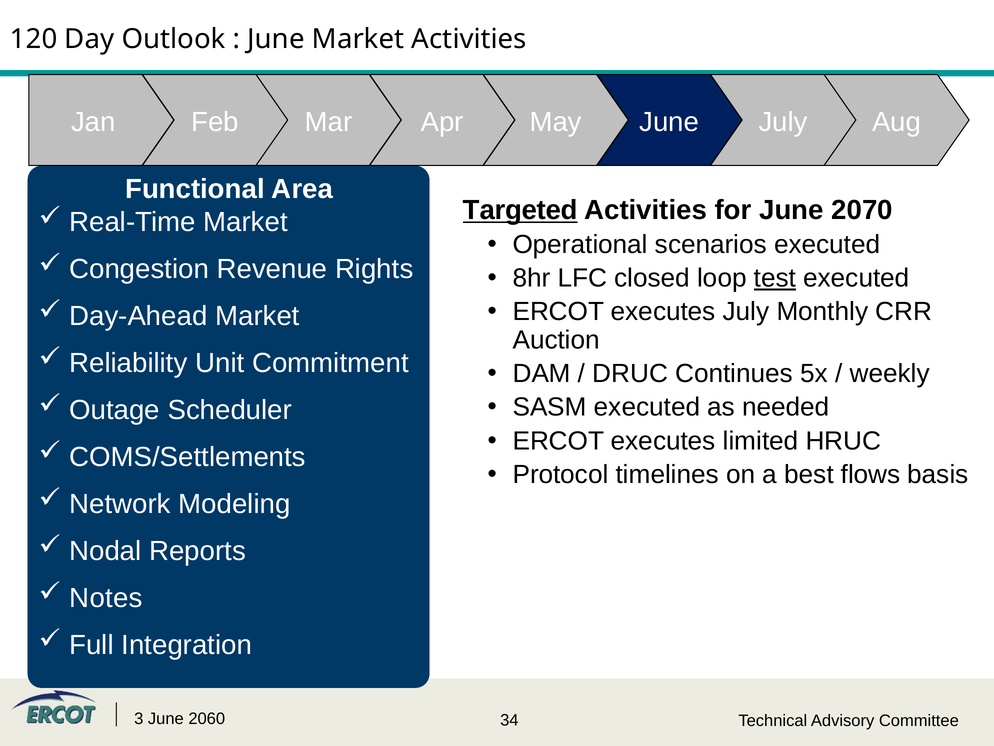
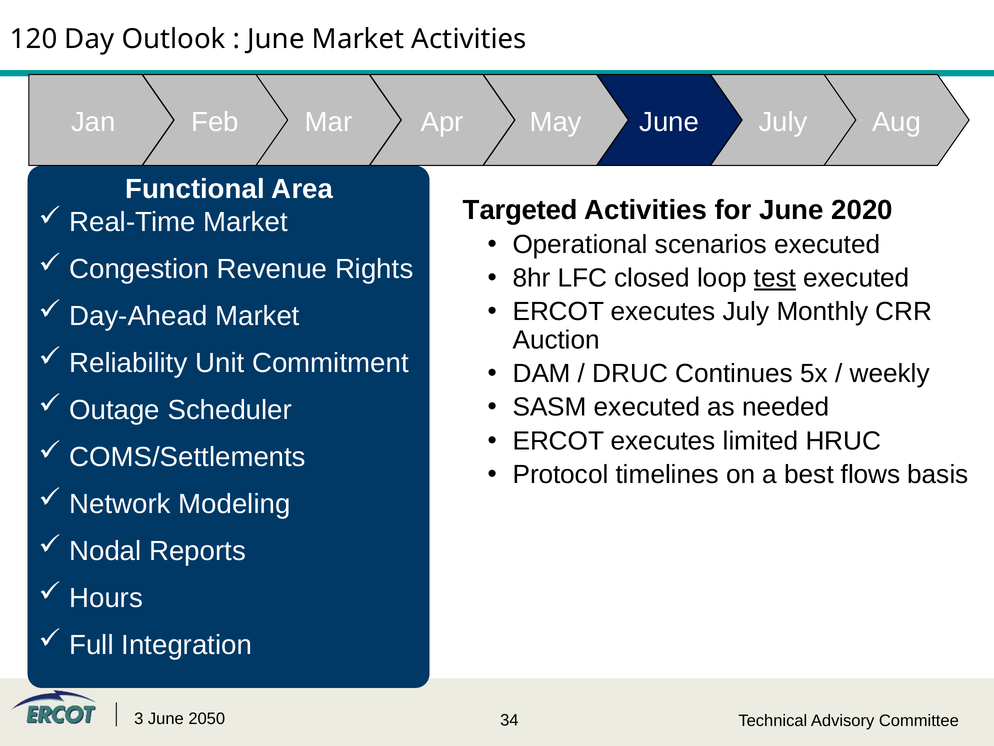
Targeted underline: present -> none
2070: 2070 -> 2020
Notes: Notes -> Hours
2060: 2060 -> 2050
